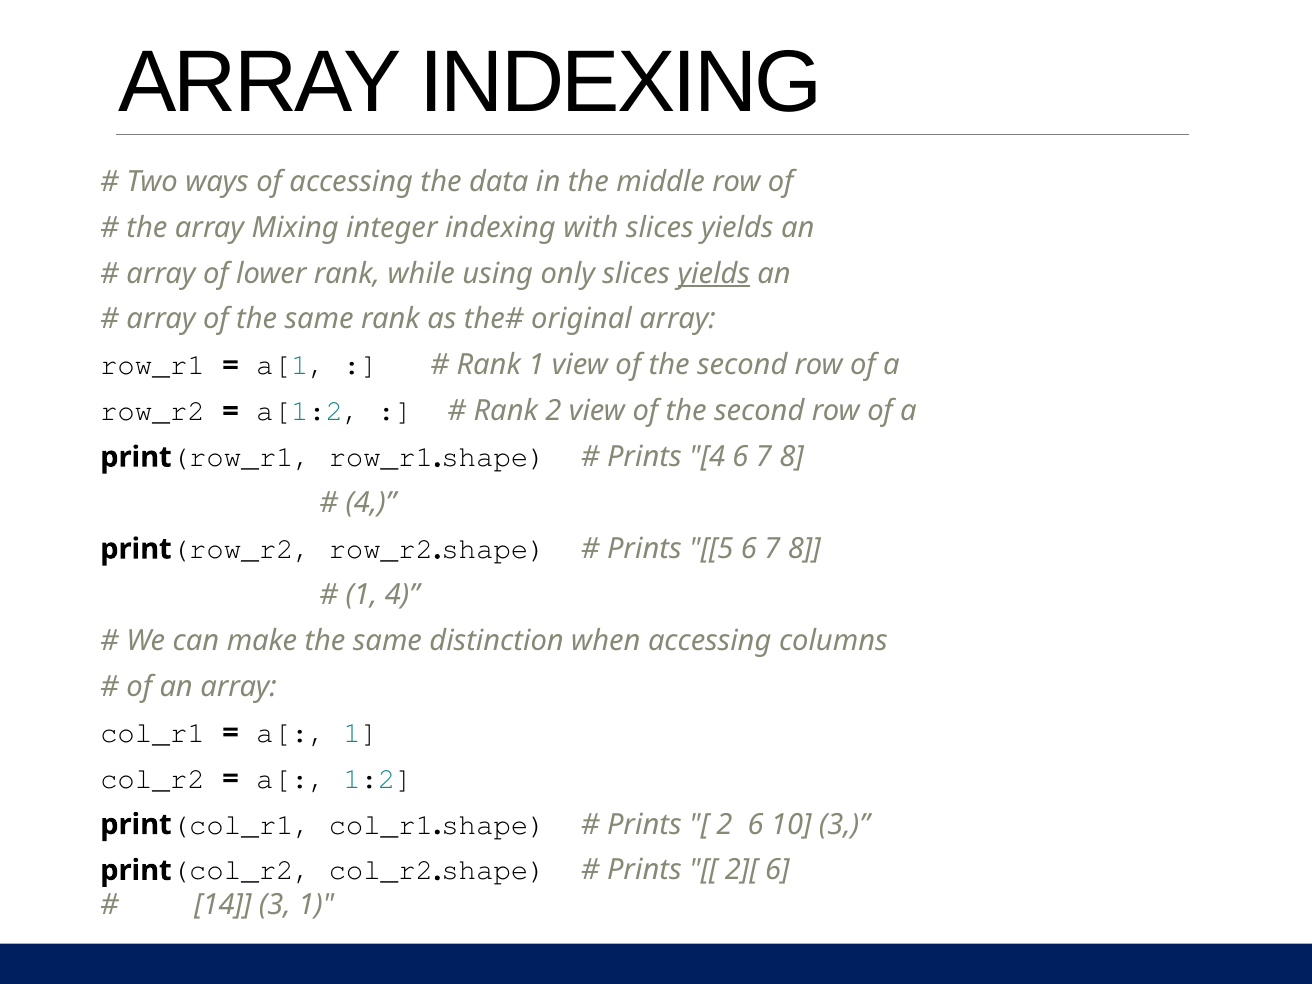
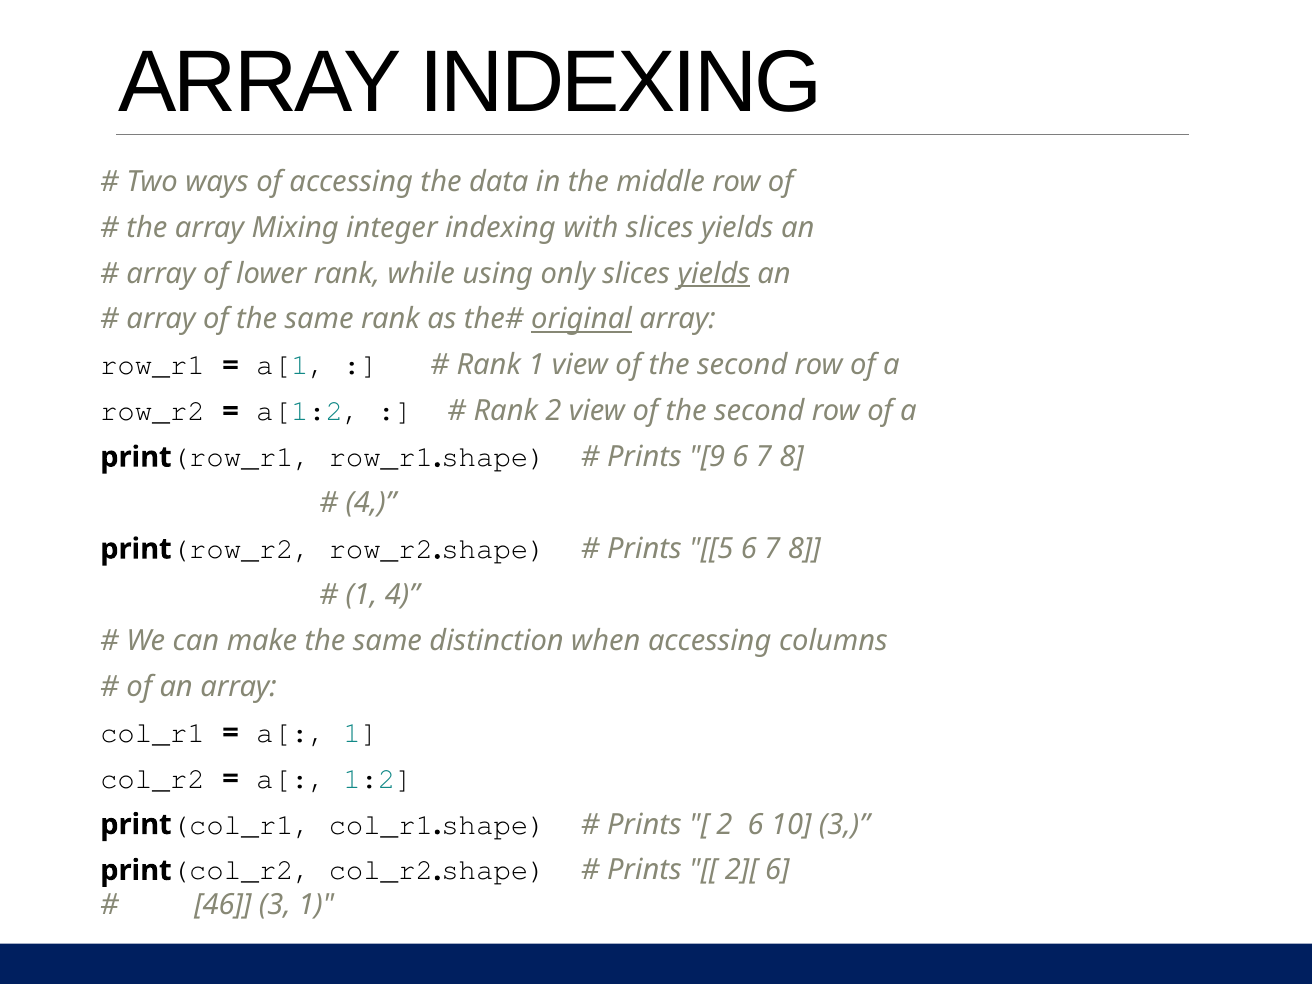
original underline: none -> present
Prints 4: 4 -> 9
14: 14 -> 46
